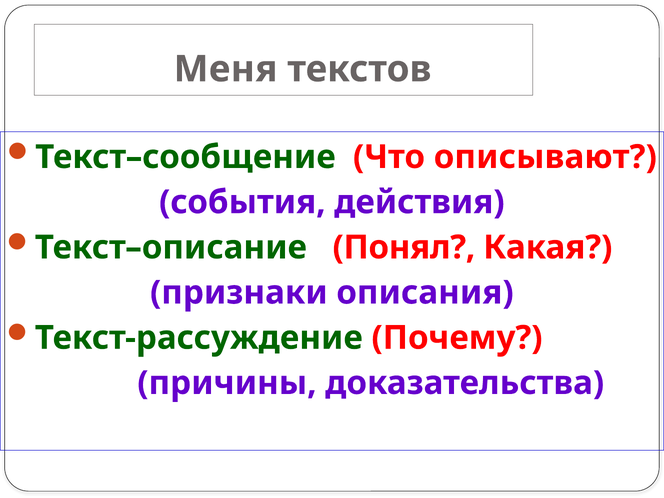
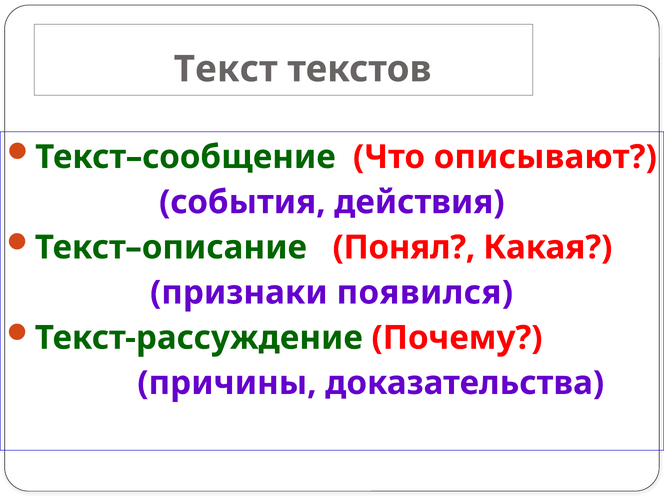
Меня: Меня -> Текст
описания: описания -> появился
